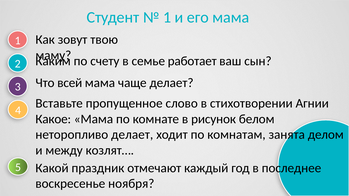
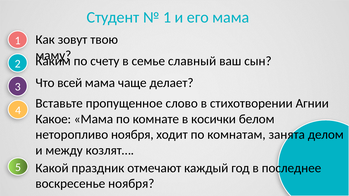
работает: работает -> славный
рисунок: рисунок -> косички
неторопливо делает: делает -> ноября
